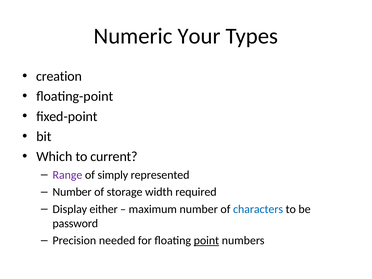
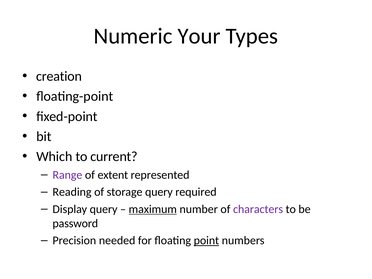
simply: simply -> extent
Number at (72, 192): Number -> Reading
storage width: width -> query
Display either: either -> query
maximum underline: none -> present
characters colour: blue -> purple
